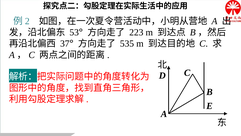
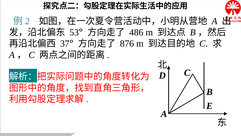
223: 223 -> 486
535: 535 -> 876
